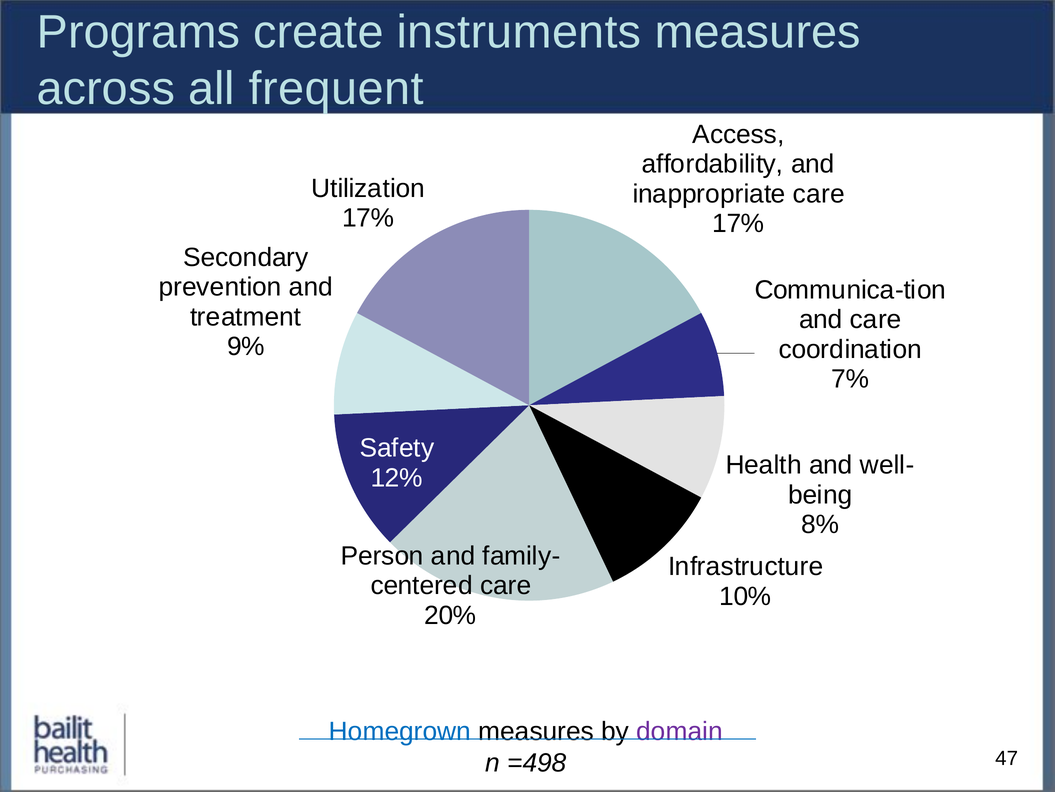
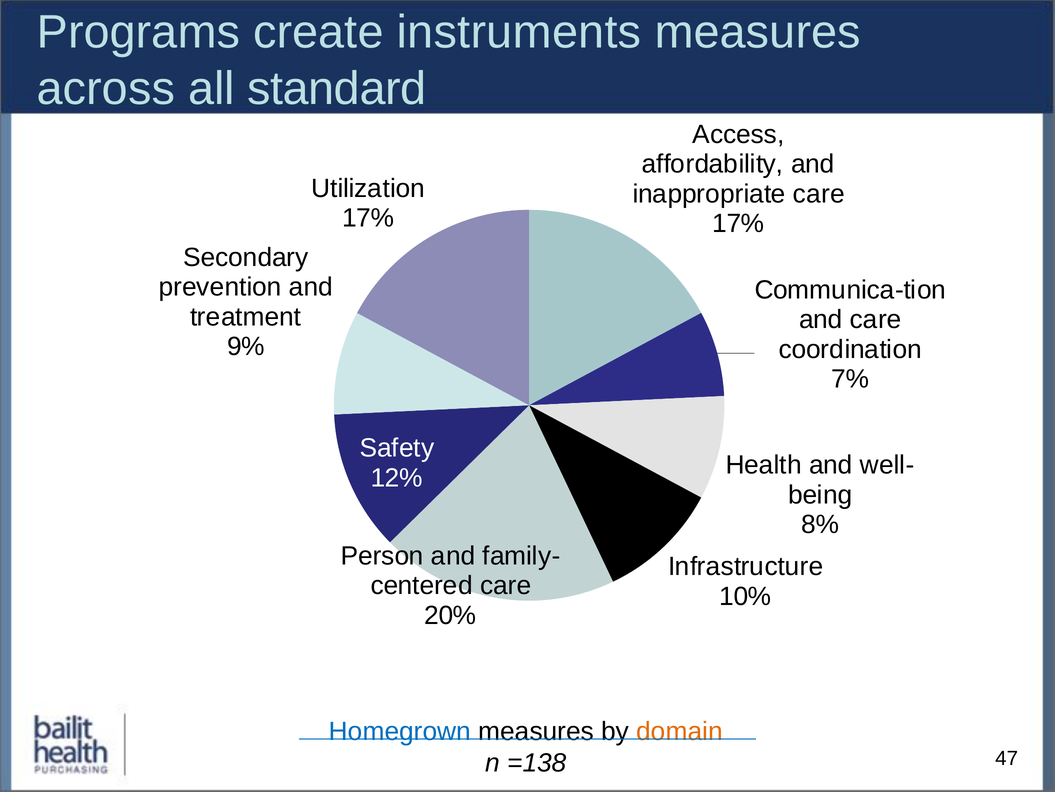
frequent: frequent -> standard
domain colour: purple -> orange
=498: =498 -> =138
